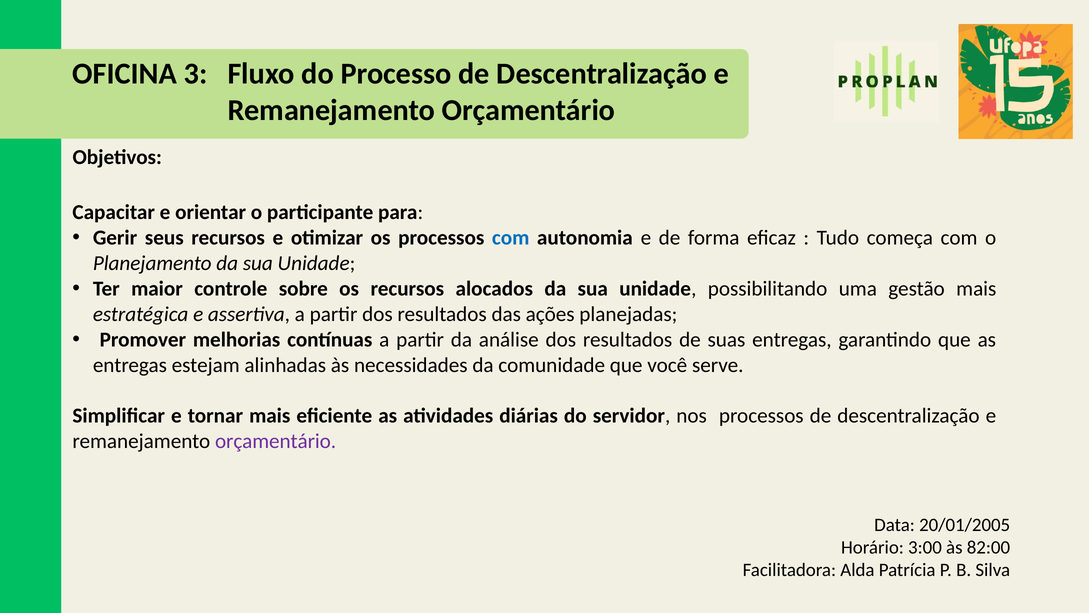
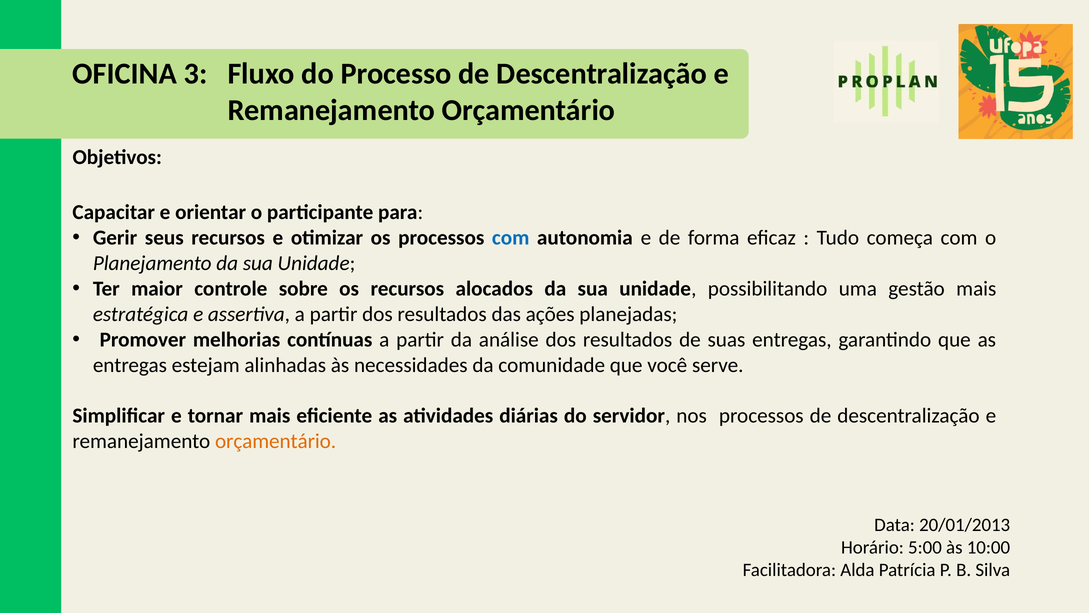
orçamentário at (276, 441) colour: purple -> orange
20/01/2005: 20/01/2005 -> 20/01/2013
3:00: 3:00 -> 5:00
82:00: 82:00 -> 10:00
